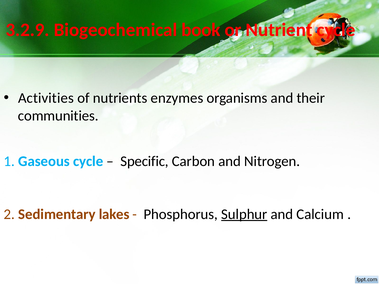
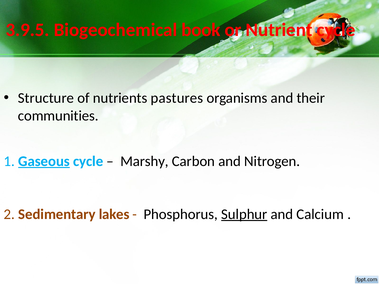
3.2.9: 3.2.9 -> 3.9.5
Activities: Activities -> Structure
enzymes: enzymes -> pastures
Gaseous underline: none -> present
Specific: Specific -> Marshy
